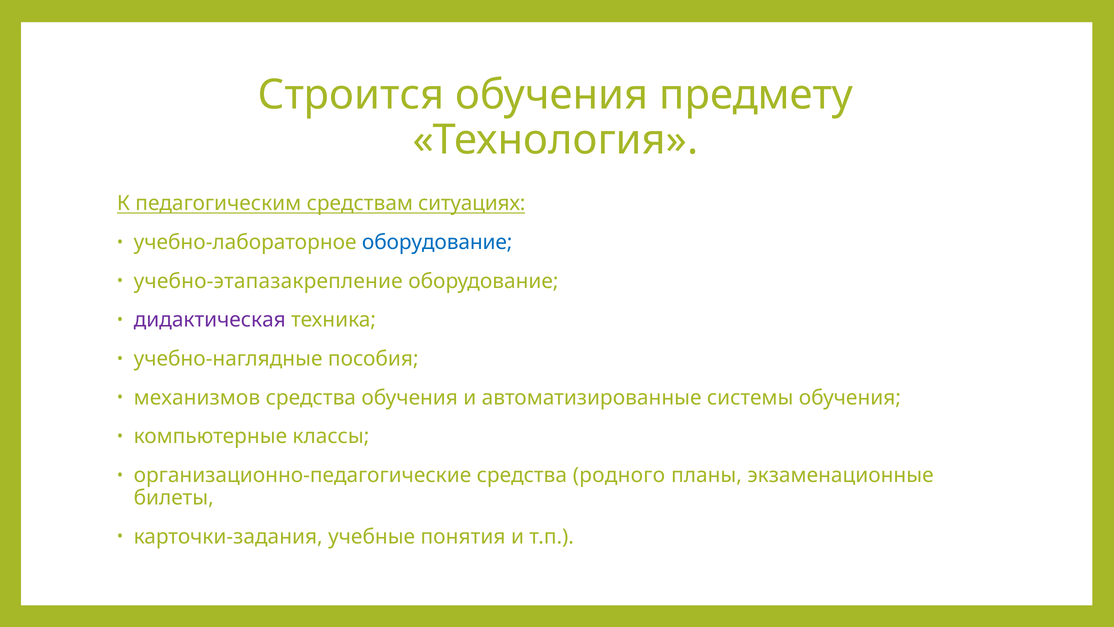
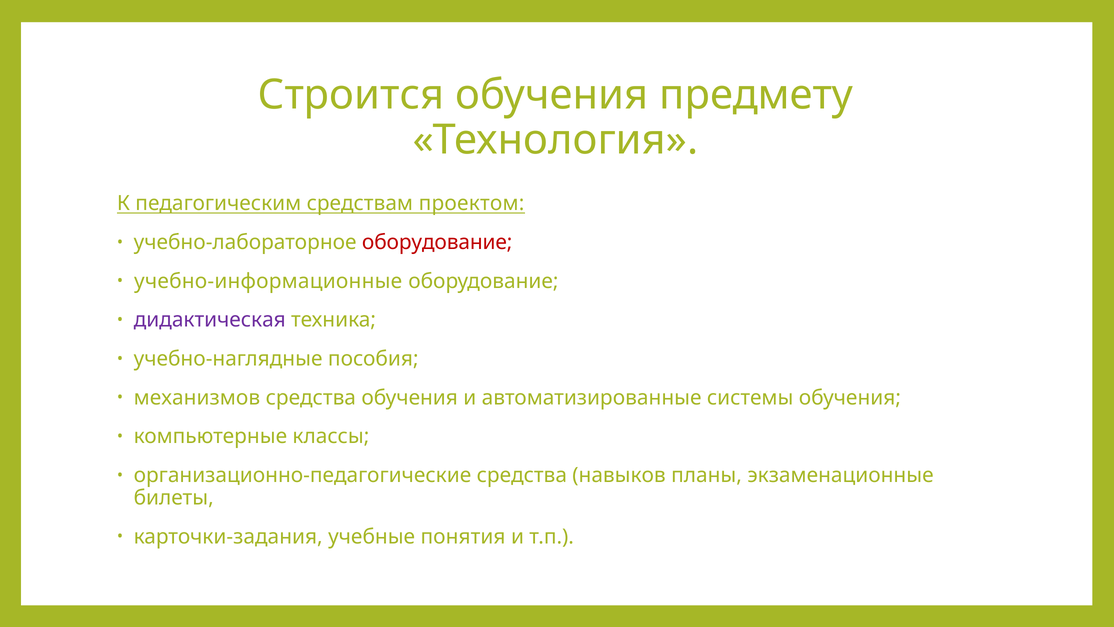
ситуациях: ситуациях -> проектом
оборудование at (437, 242) colour: blue -> red
учебно-этапазакрепление: учебно-этапазакрепление -> учебно-информационные
родного: родного -> навыков
